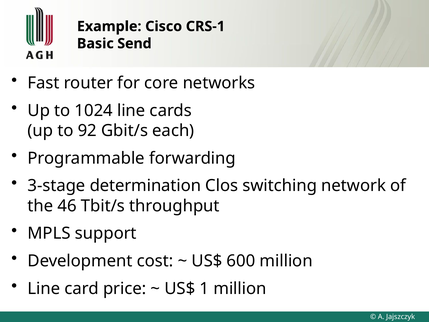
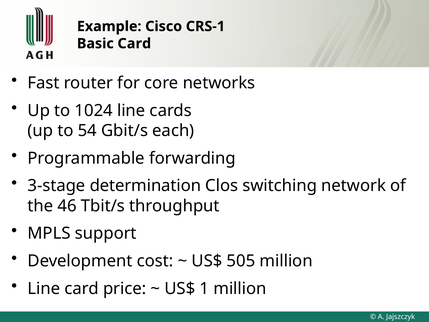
Basic Send: Send -> Card
92: 92 -> 54
600: 600 -> 505
